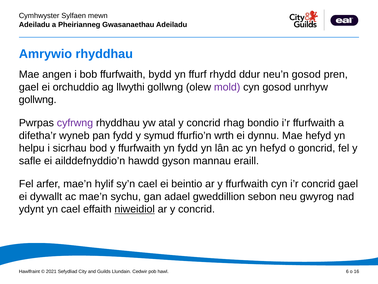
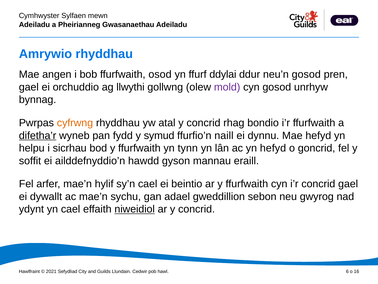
bydd: bydd -> osod
rhydd: rhydd -> ddylai
gollwng at (38, 100): gollwng -> bynnag
cyfrwng colour: purple -> orange
difetha’r underline: none -> present
wrth: wrth -> naill
yn fydd: fydd -> tynn
safle: safle -> soffit
